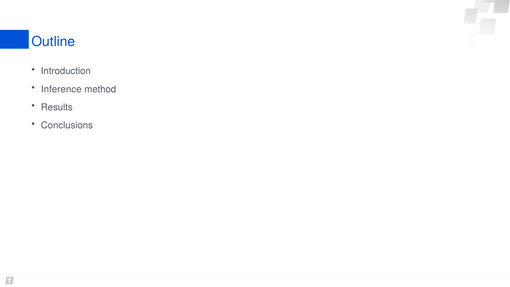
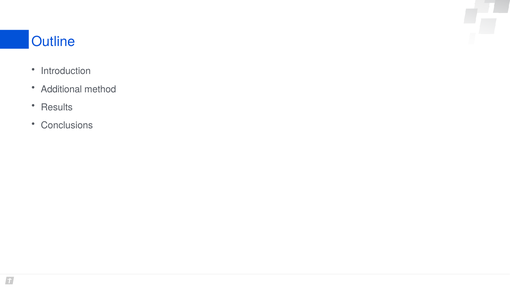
Inference: Inference -> Additional
